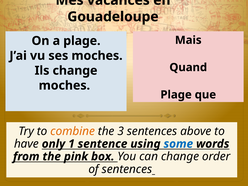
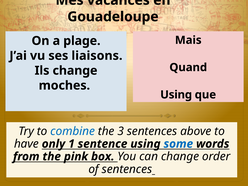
ses moches: moches -> liaisons
Plage at (176, 95): Plage -> Using
combine colour: orange -> blue
